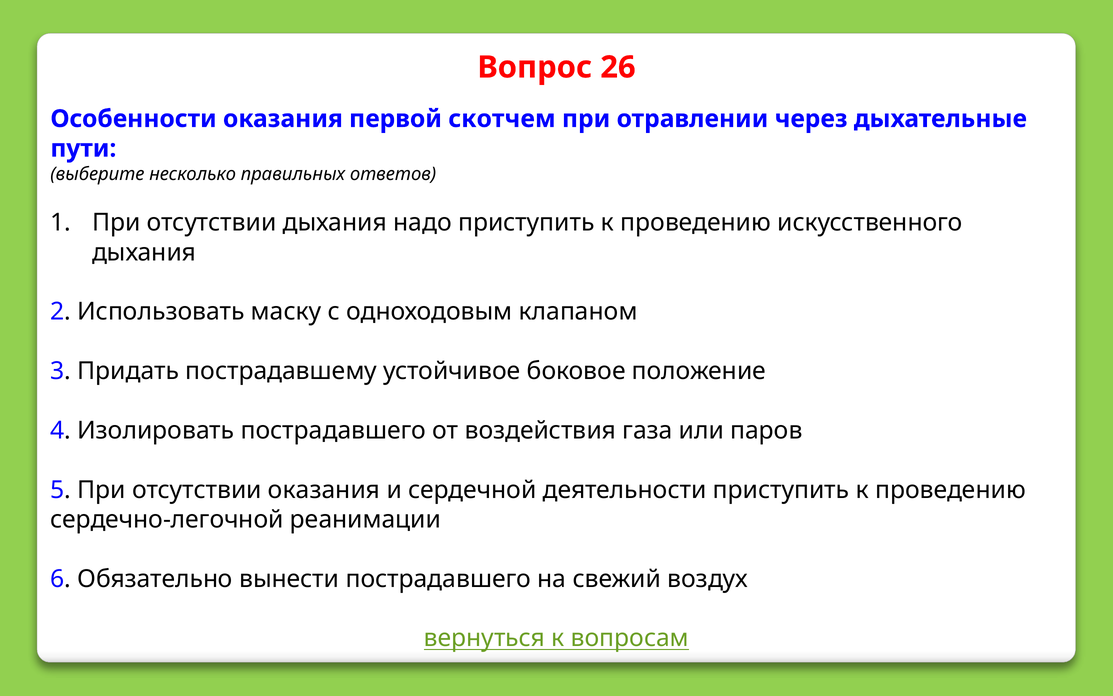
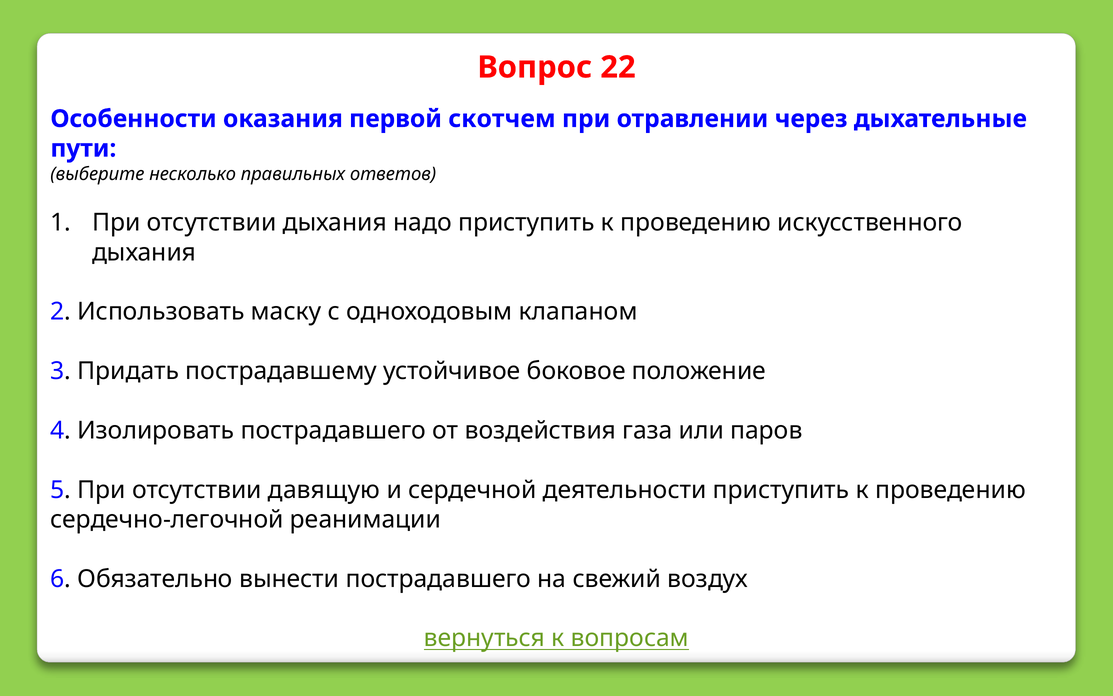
26: 26 -> 22
отсутствии оказания: оказания -> давящую
